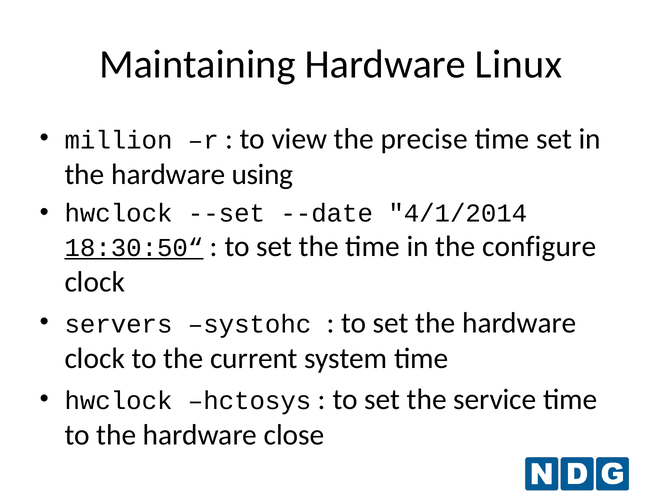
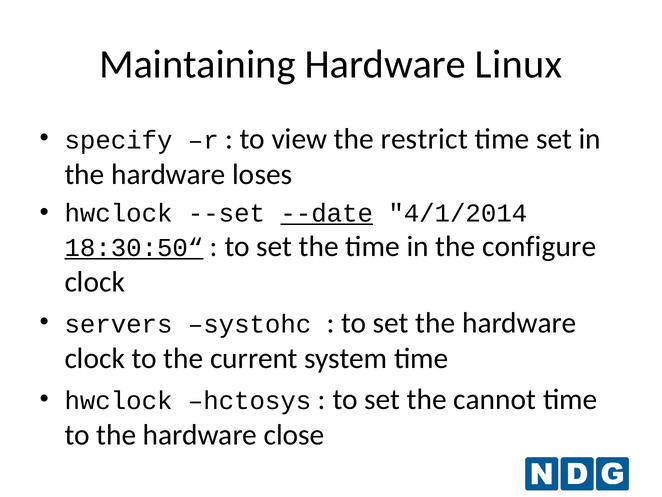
million: million -> specify
precise: precise -> restrict
using: using -> loses
--date underline: none -> present
service: service -> cannot
